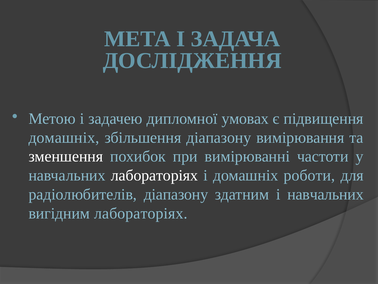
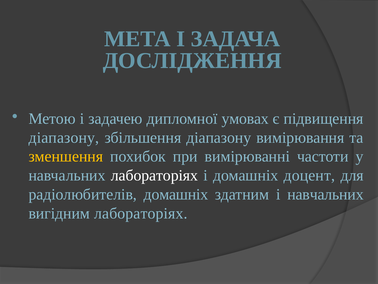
домашніх at (64, 137): домашніх -> діапазону
зменшення colour: white -> yellow
роботи: роботи -> доцент
радіолюбителів діапазону: діапазону -> домашніх
